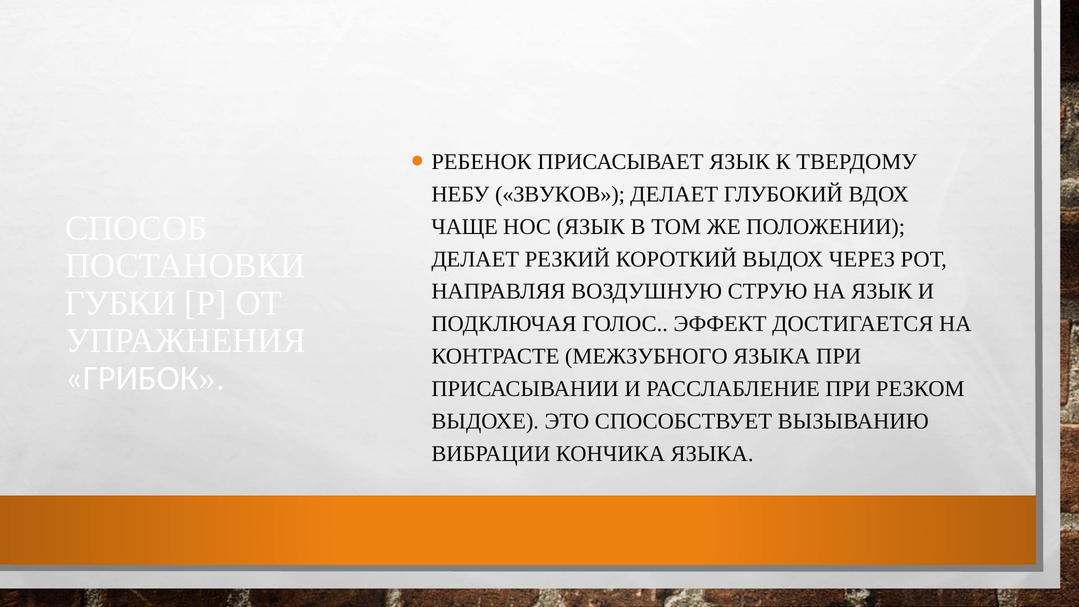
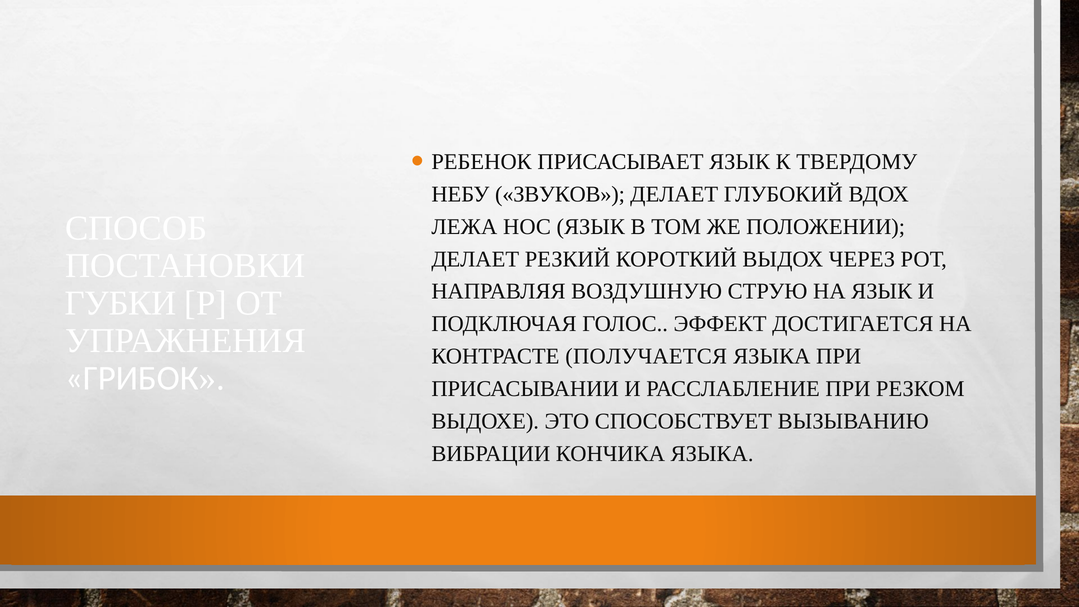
ЧАЩЕ: ЧАЩЕ -> ЛЕЖА
МЕЖЗУБНОГО: МЕЖЗУБНОГО -> ПОЛУЧАЕТСЯ
